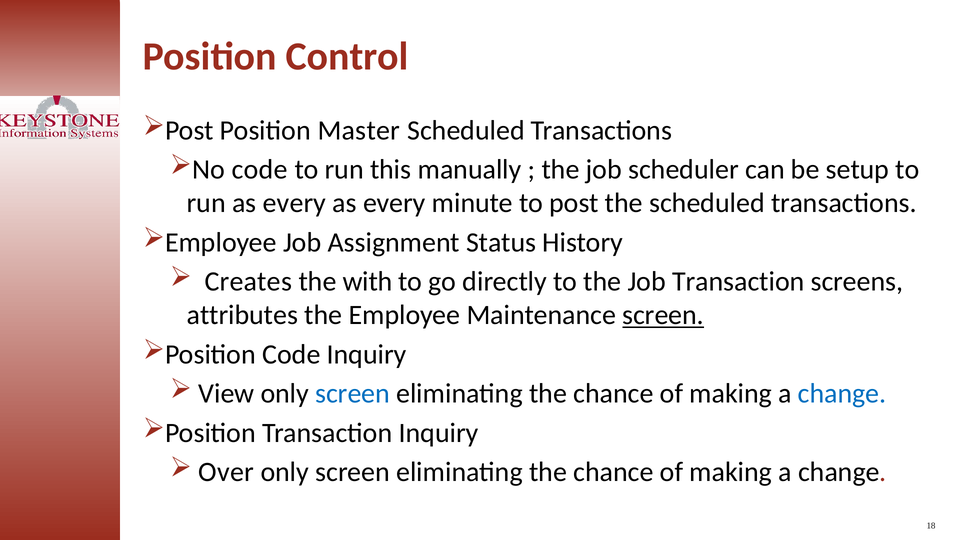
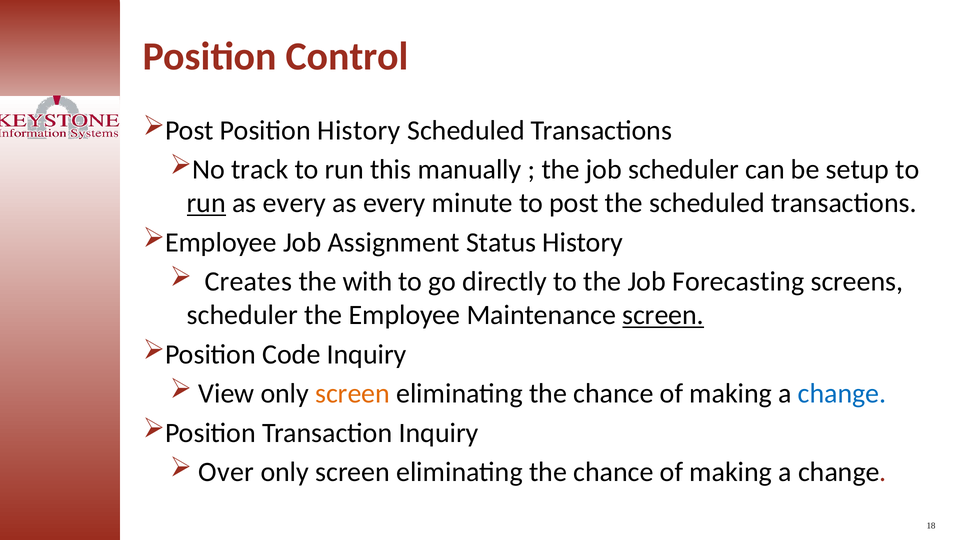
Position Master: Master -> History
No code: code -> track
run at (206, 203) underline: none -> present
Job Transaction: Transaction -> Forecasting
attributes at (242, 315): attributes -> scheduler
screen at (353, 393) colour: blue -> orange
